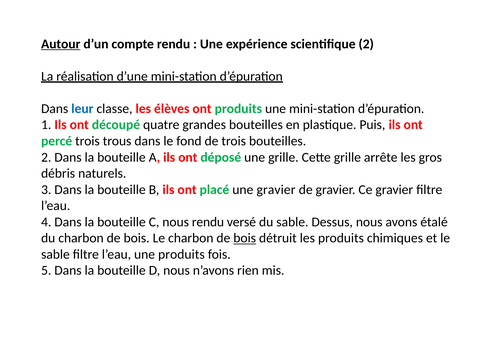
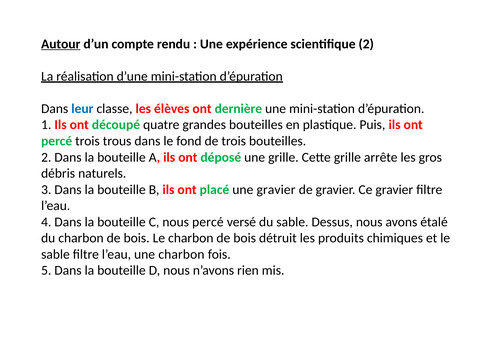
ont produits: produits -> dernière
nous rendu: rendu -> percé
bois at (245, 238) underline: present -> none
une produits: produits -> charbon
